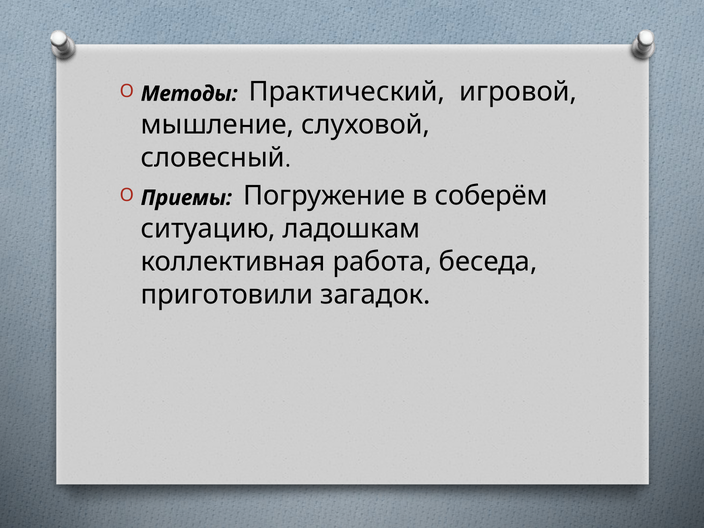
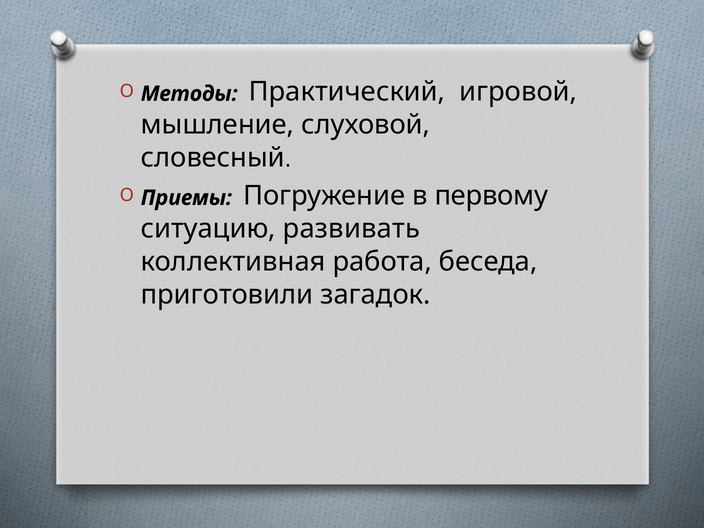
соберём: соберём -> первому
ладошкам: ладошкам -> развивать
